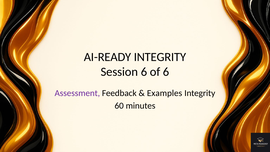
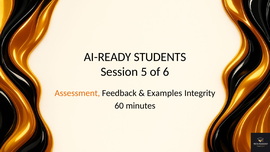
AI-READY INTEGRITY: INTEGRITY -> STUDENTS
Session 6: 6 -> 5
Assessment colour: purple -> orange
